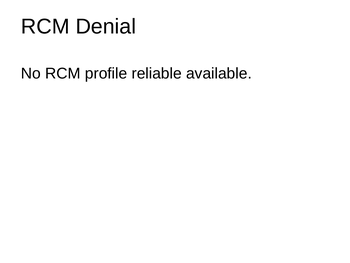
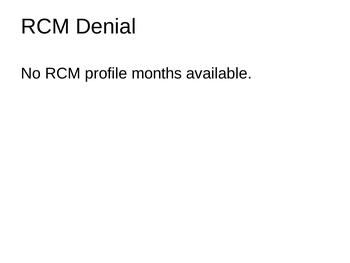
reliable: reliable -> months
